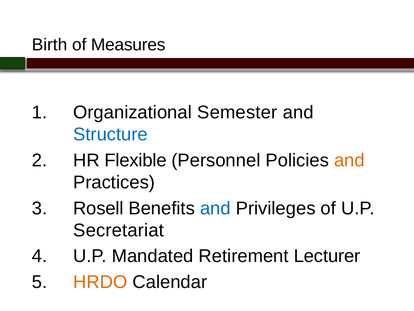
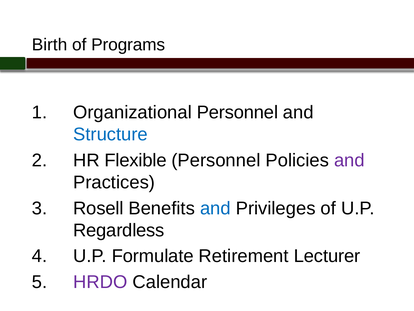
Measures: Measures -> Programs
Organizational Semester: Semester -> Personnel
and at (349, 160) colour: orange -> purple
Secretariat: Secretariat -> Regardless
Mandated: Mandated -> Formulate
HRDO colour: orange -> purple
